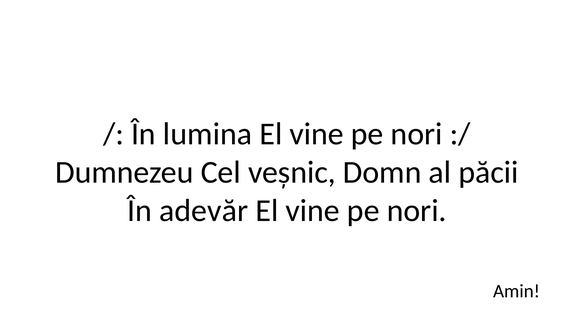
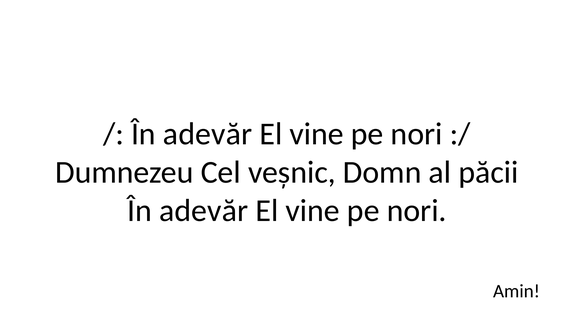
lumina at (208, 134): lumina -> adevăr
